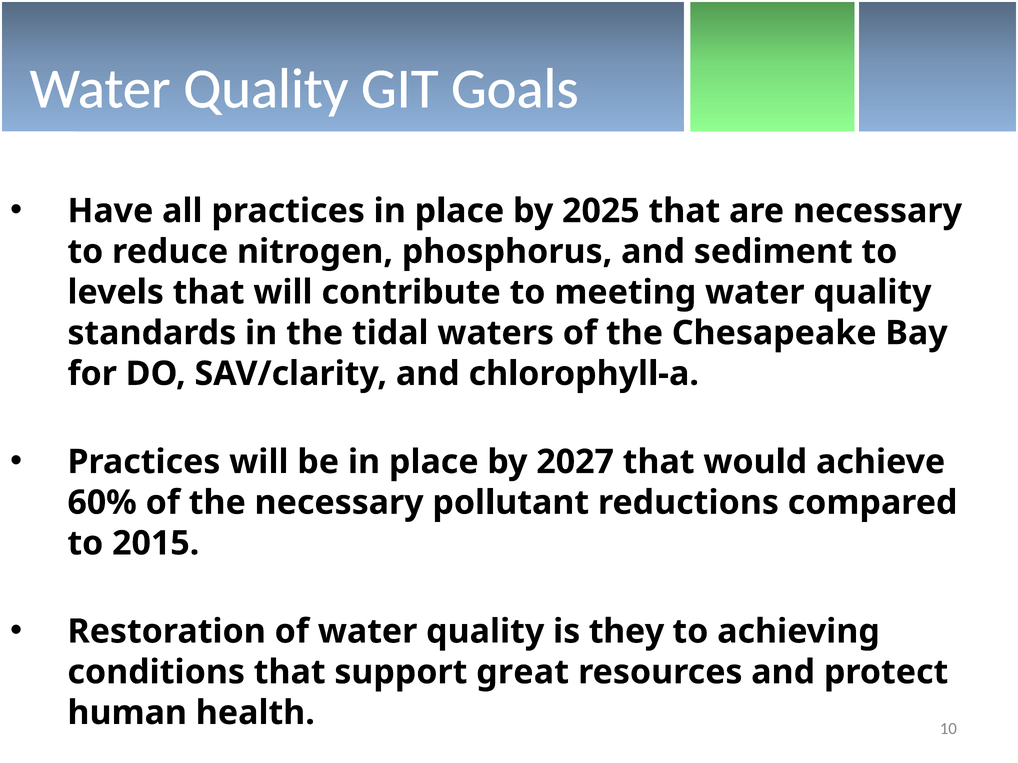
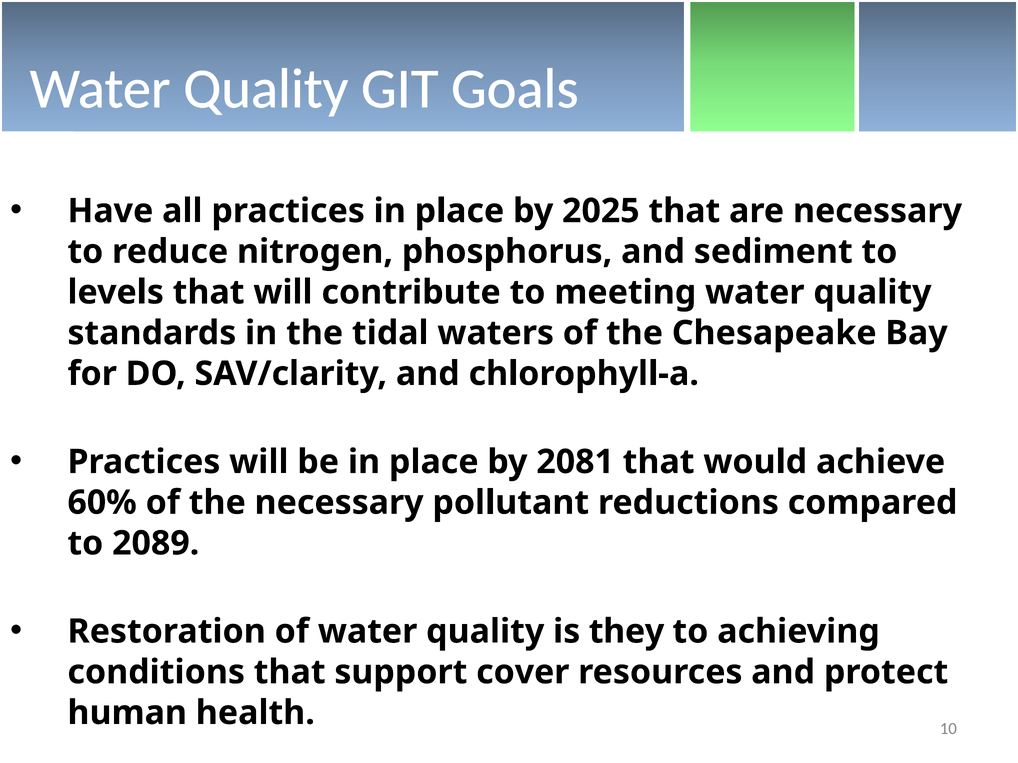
2027: 2027 -> 2081
2015: 2015 -> 2089
great: great -> cover
